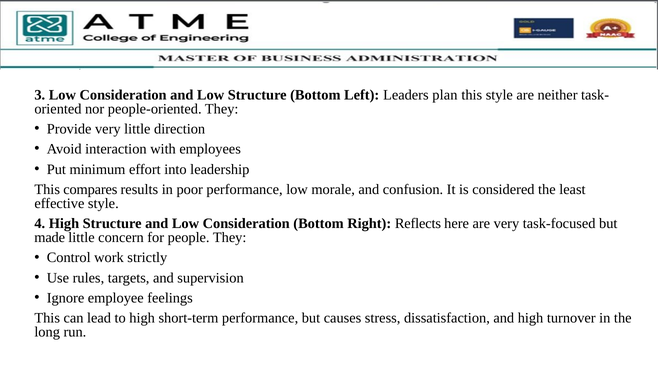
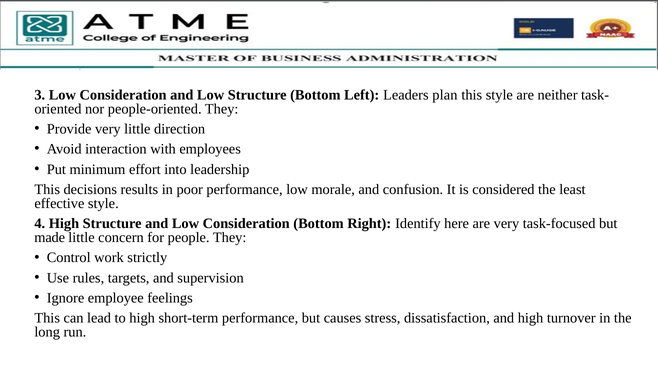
compares: compares -> decisions
Reflects: Reflects -> Identify
